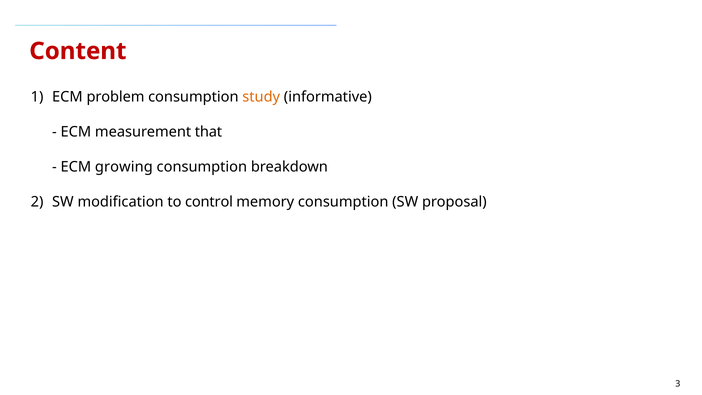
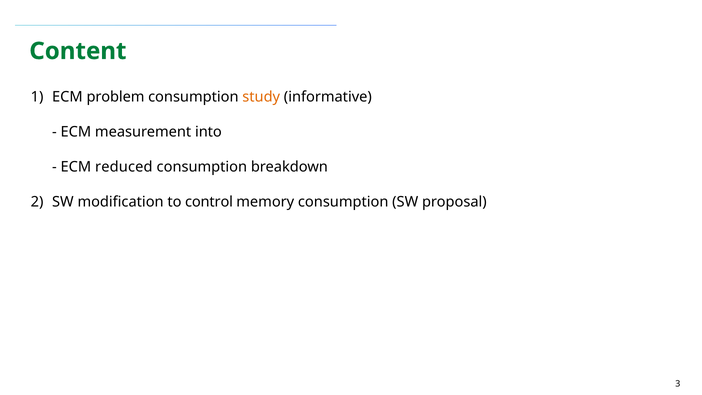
Content colour: red -> green
that: that -> into
growing: growing -> reduced
